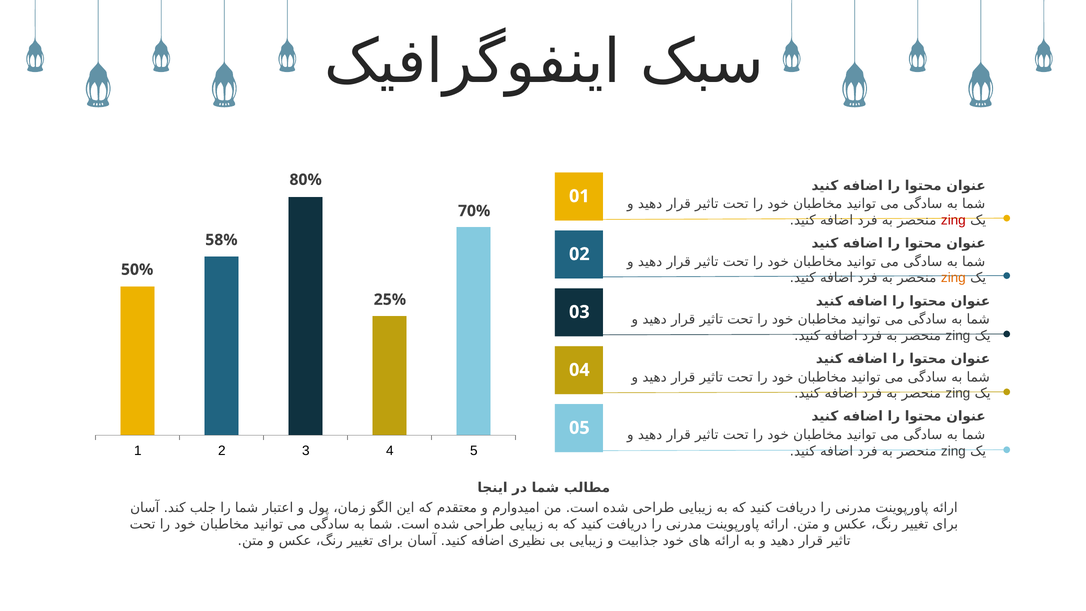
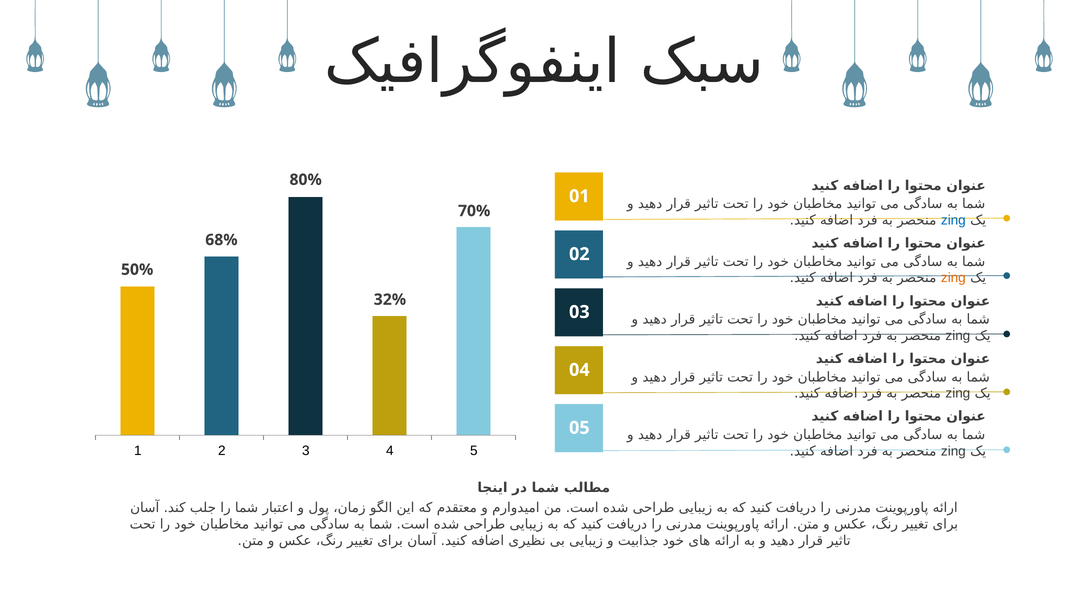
zing at (953, 220) colour: red -> blue
58%: 58% -> 68%
25%: 25% -> 32%
